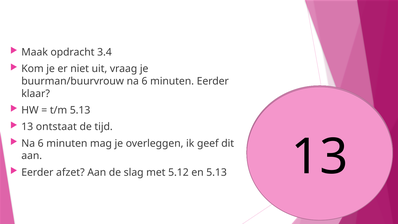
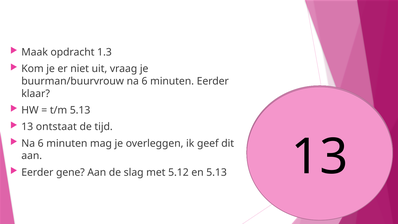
3.4: 3.4 -> 1.3
afzet: afzet -> gene
